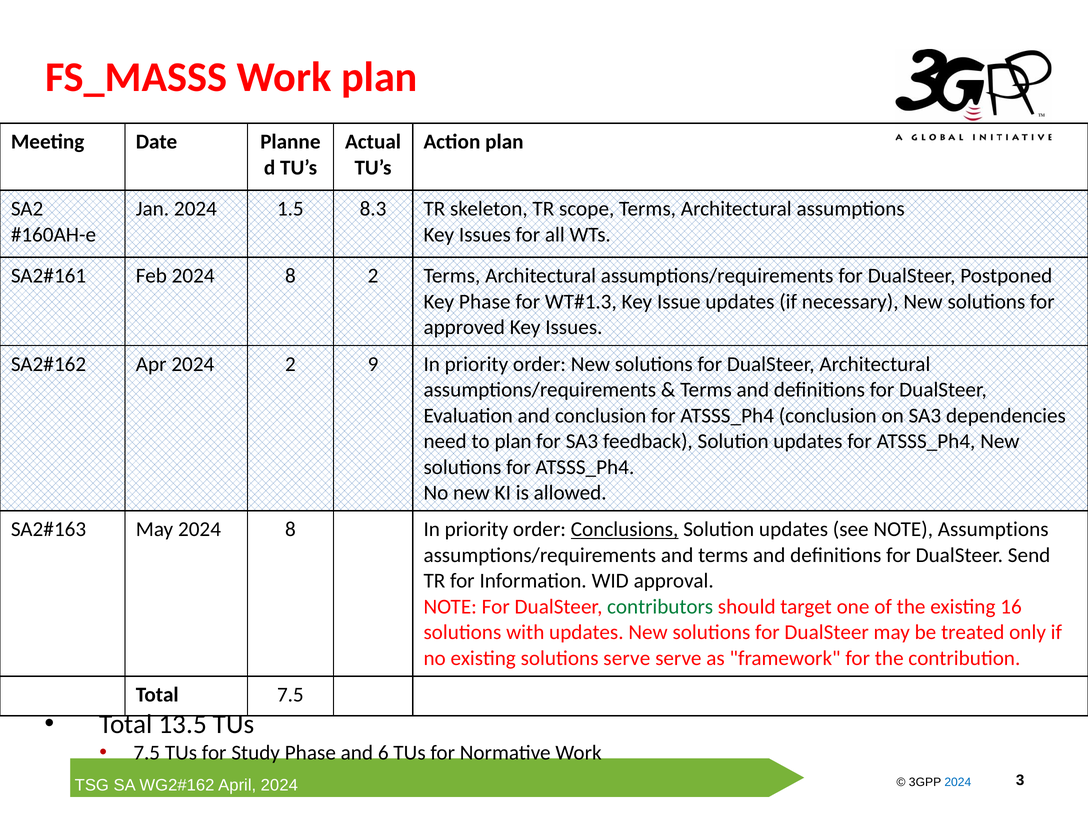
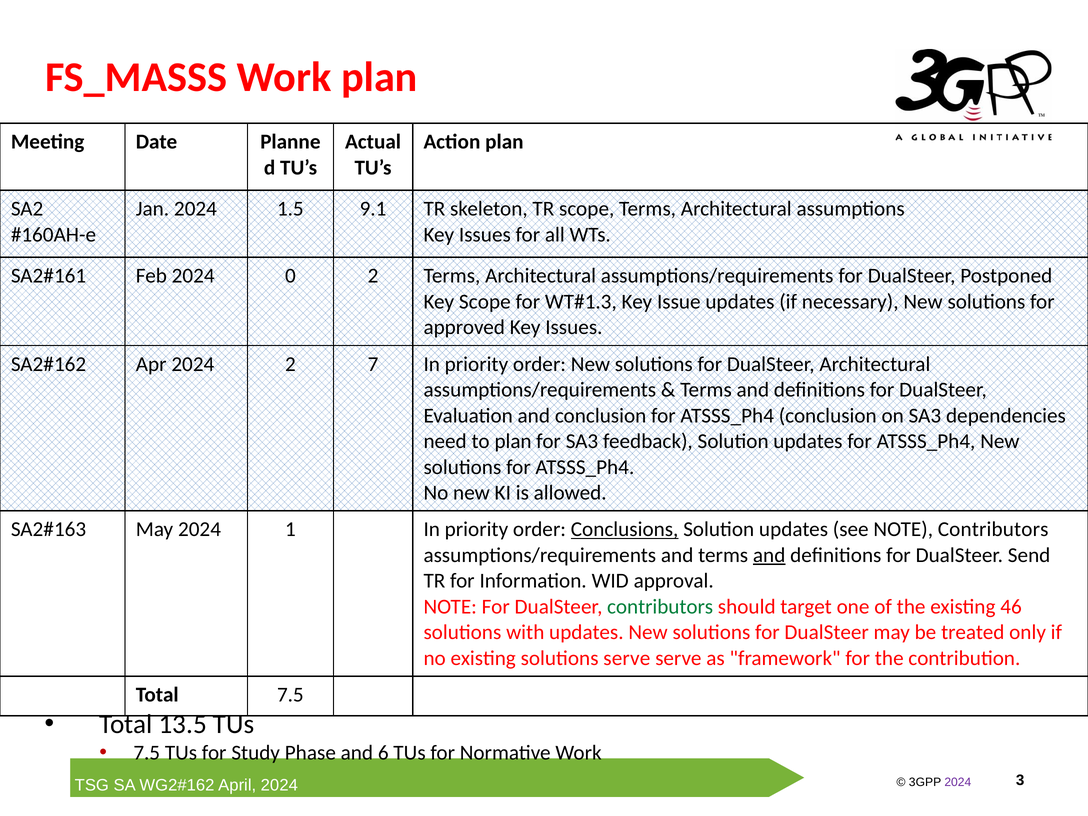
8.3: 8.3 -> 9.1
Feb 2024 8: 8 -> 0
Key Phase: Phase -> Scope
9: 9 -> 7
May 2024 8: 8 -> 1
NOTE Assumptions: Assumptions -> Contributors
and at (769, 555) underline: none -> present
16: 16 -> 46
2024 at (958, 782) colour: blue -> purple
